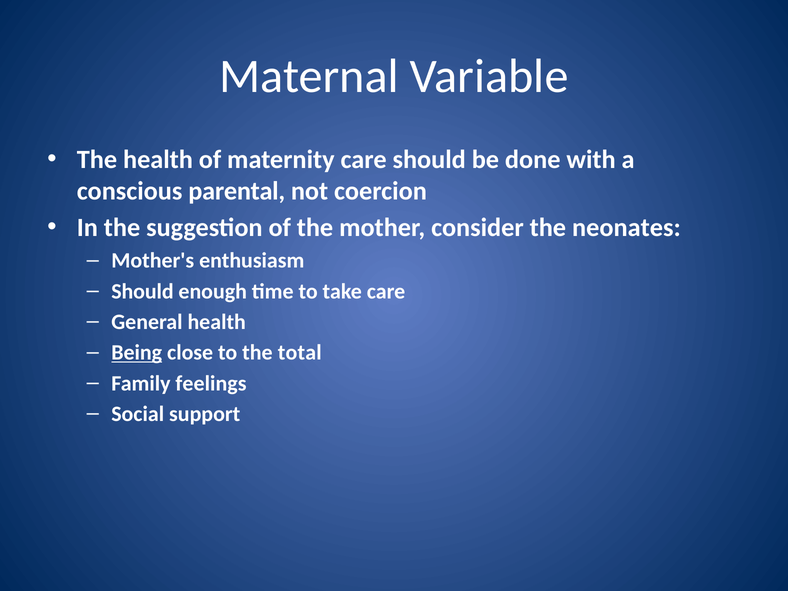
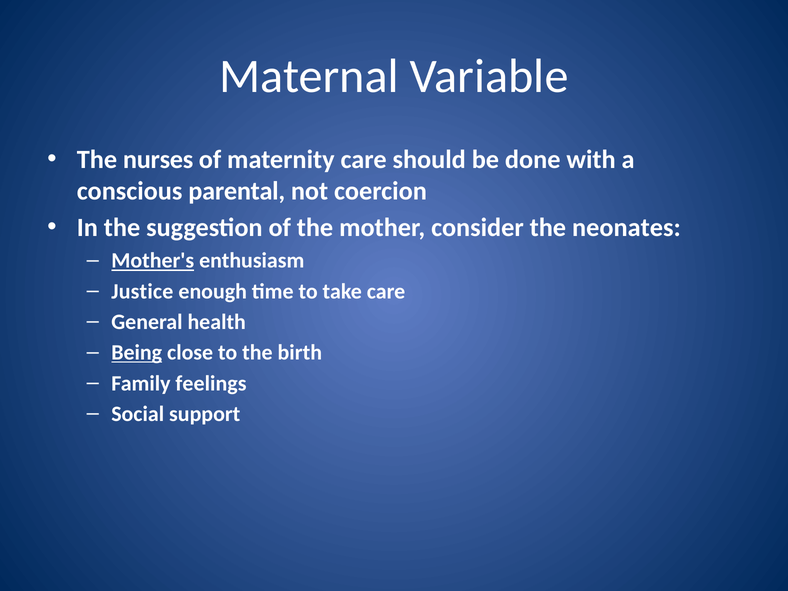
The health: health -> nurses
Mother's underline: none -> present
Should at (142, 291): Should -> Justice
total: total -> birth
